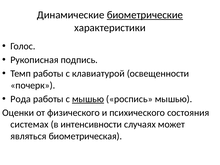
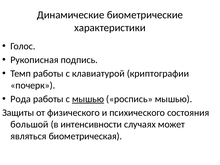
биометрические underline: present -> none
освещенности: освещенности -> криптографии
Оценки: Оценки -> Защиты
системах: системах -> большой
